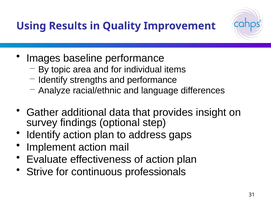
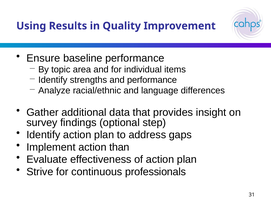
Images: Images -> Ensure
mail: mail -> than
